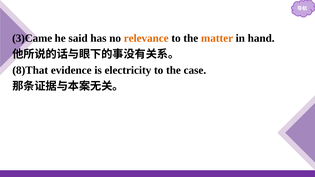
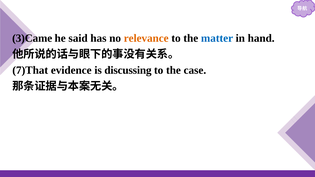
matter colour: orange -> blue
8)That: 8)That -> 7)That
electricity: electricity -> discussing
